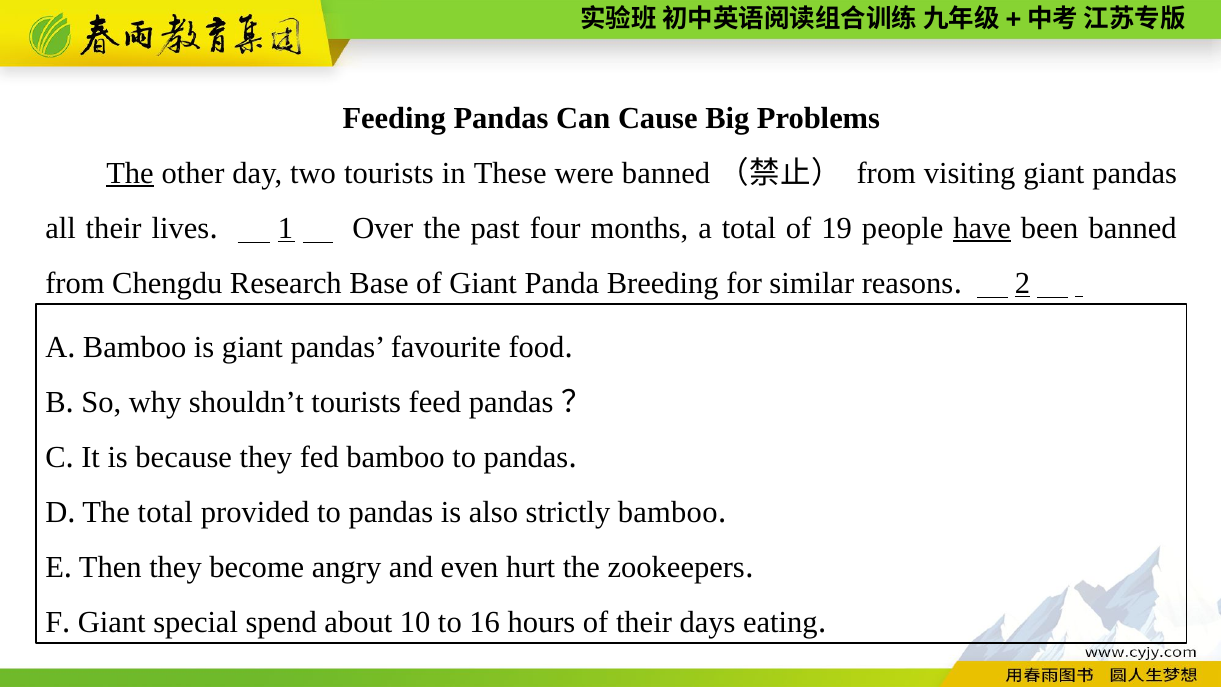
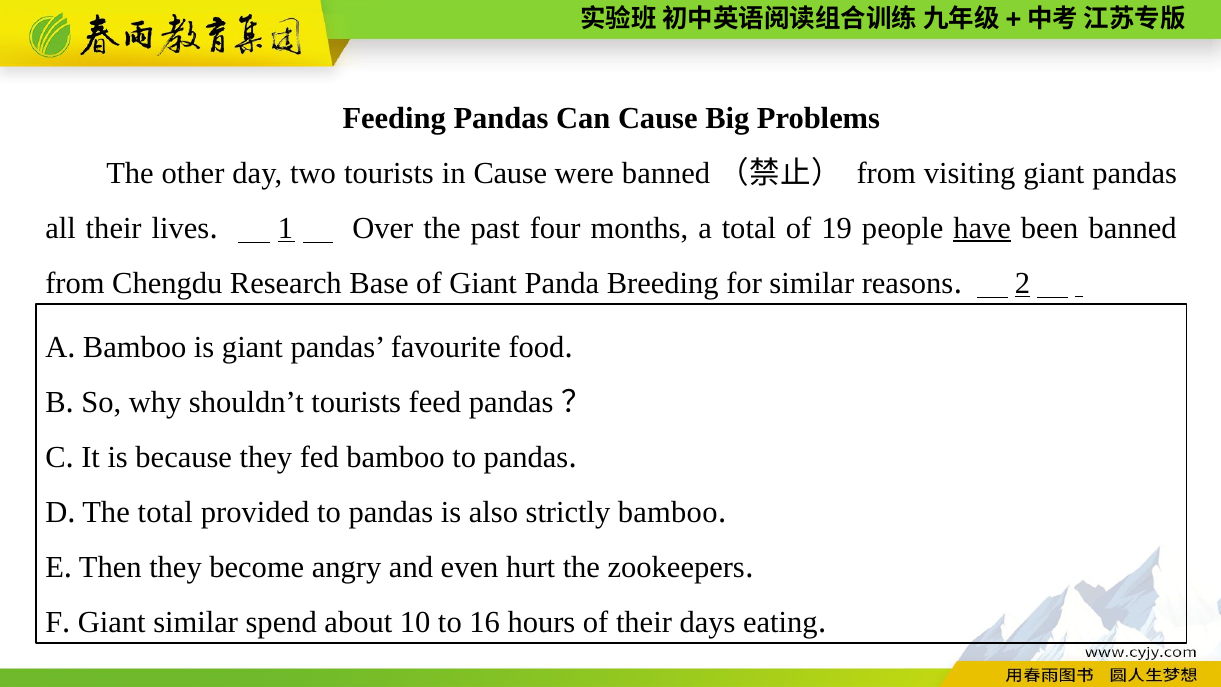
The at (130, 173) underline: present -> none
in These: These -> Cause
Giant special: special -> similar
